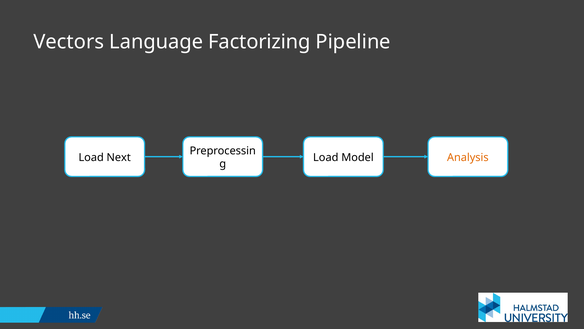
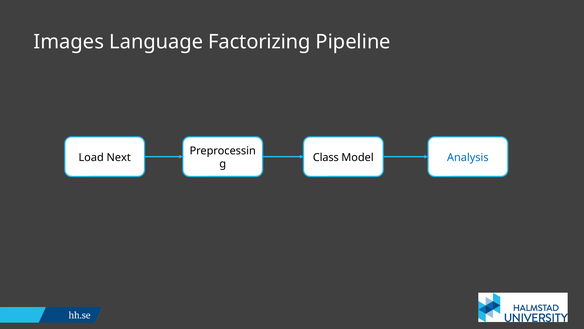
Vectors: Vectors -> Images
Load at (326, 157): Load -> Class
Analysis colour: orange -> blue
